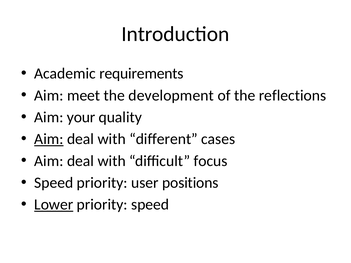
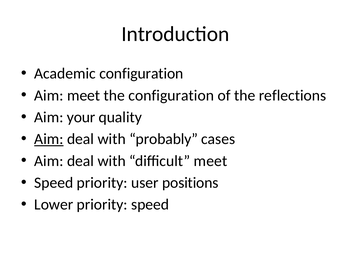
Academic requirements: requirements -> configuration
the development: development -> configuration
different: different -> probably
difficult focus: focus -> meet
Lower underline: present -> none
